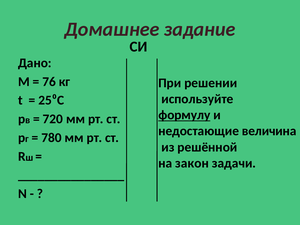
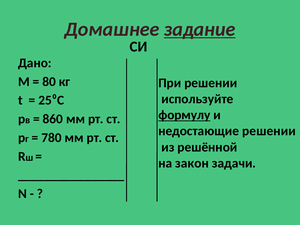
задание underline: none -> present
76: 76 -> 80
720: 720 -> 860
недостающие величина: величина -> решении
